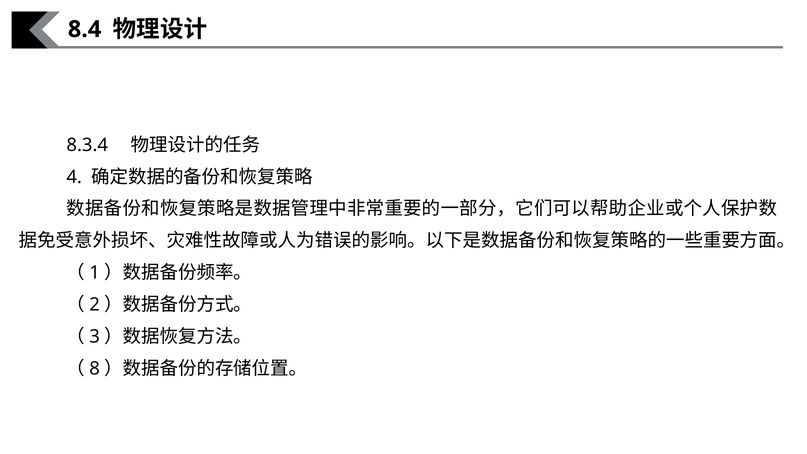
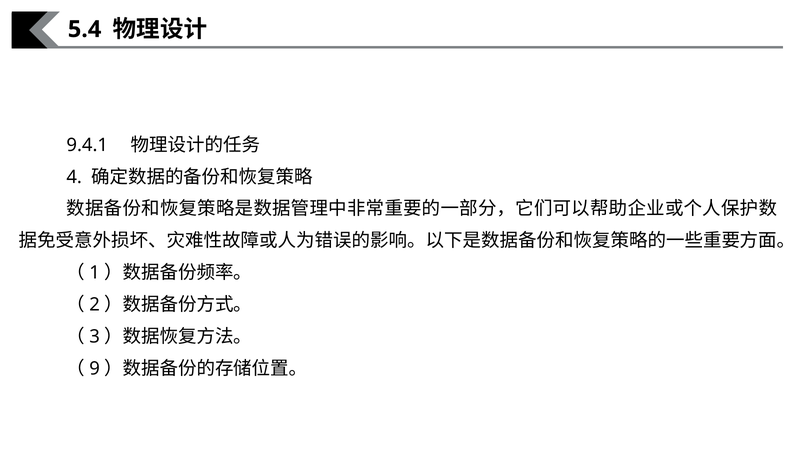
8.4: 8.4 -> 5.4
8.3.4: 8.3.4 -> 9.4.1
8: 8 -> 9
